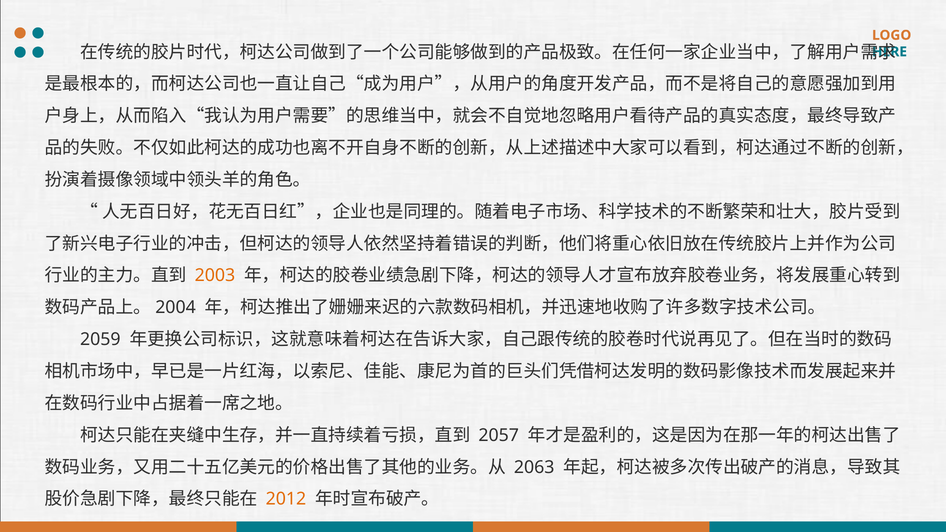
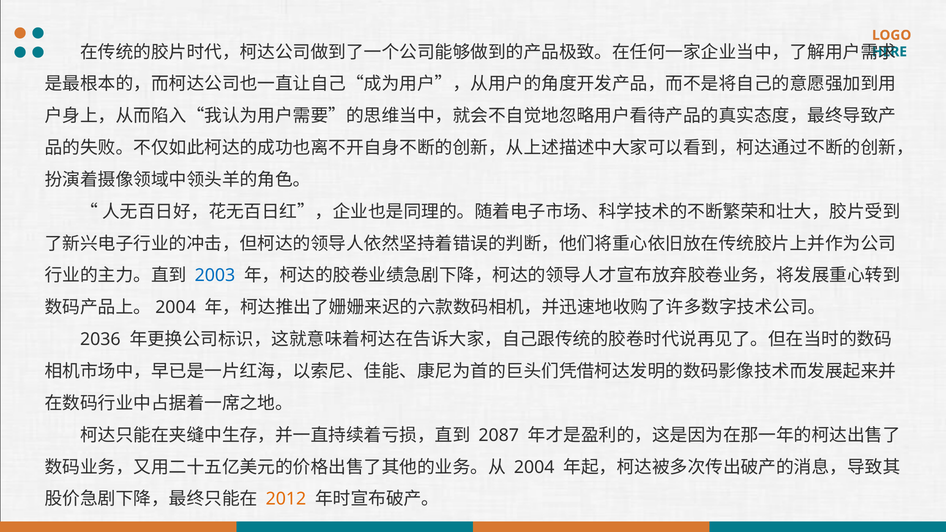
2003 colour: orange -> blue
2059: 2059 -> 2036
2057: 2057 -> 2087
2063: 2063 -> 2004
